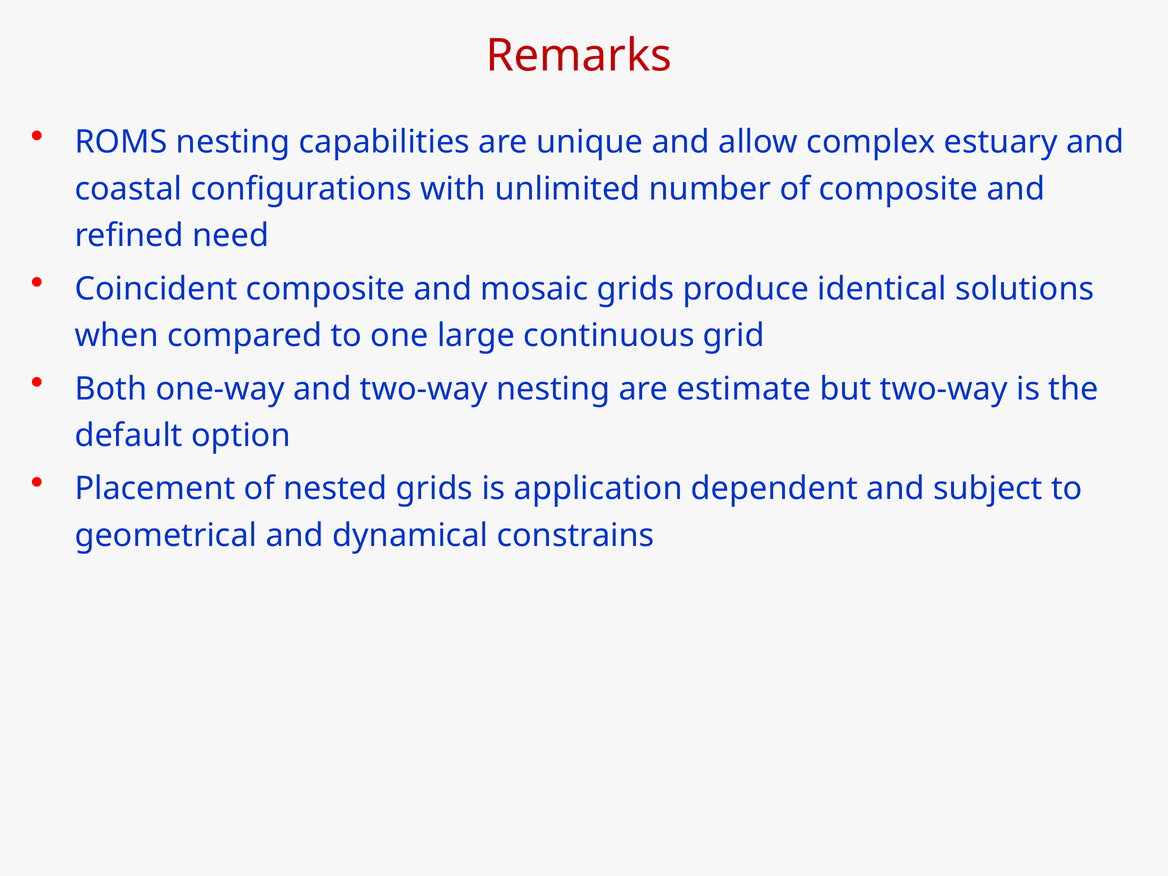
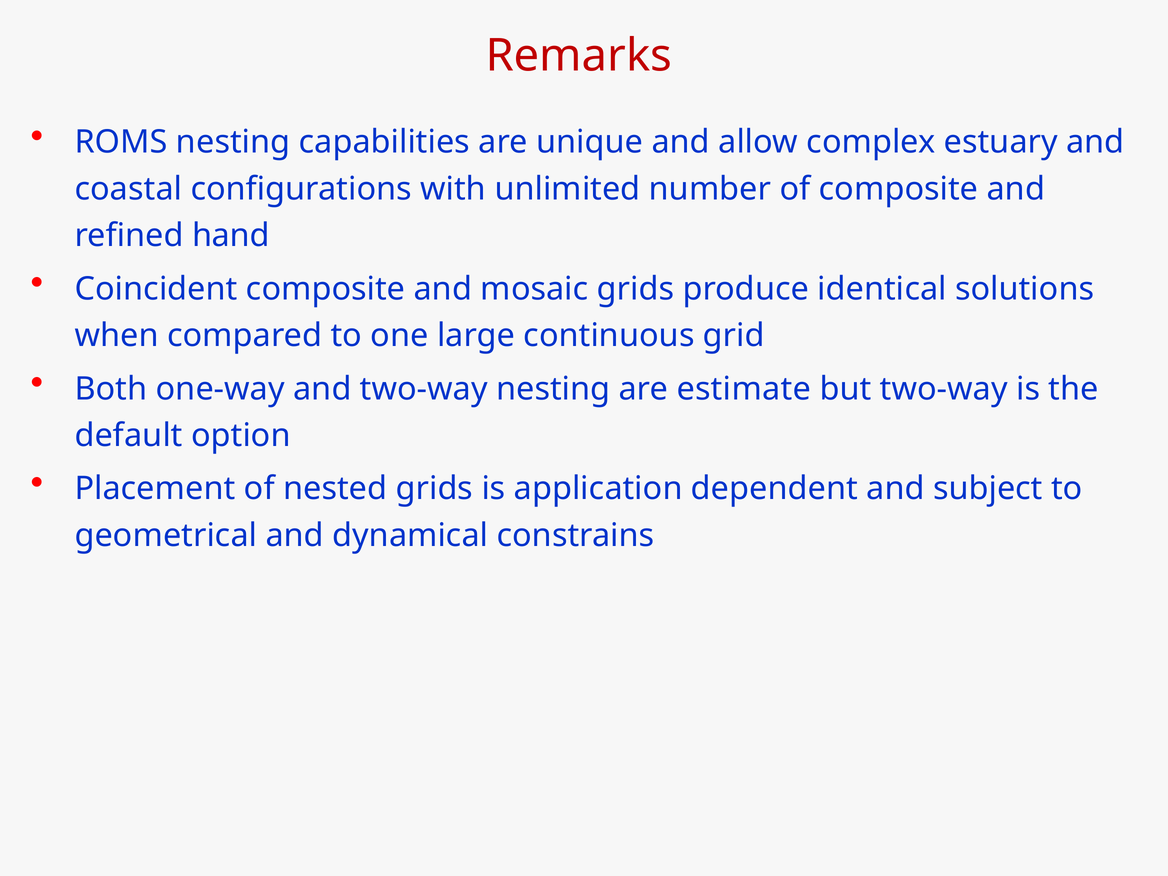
need: need -> hand
